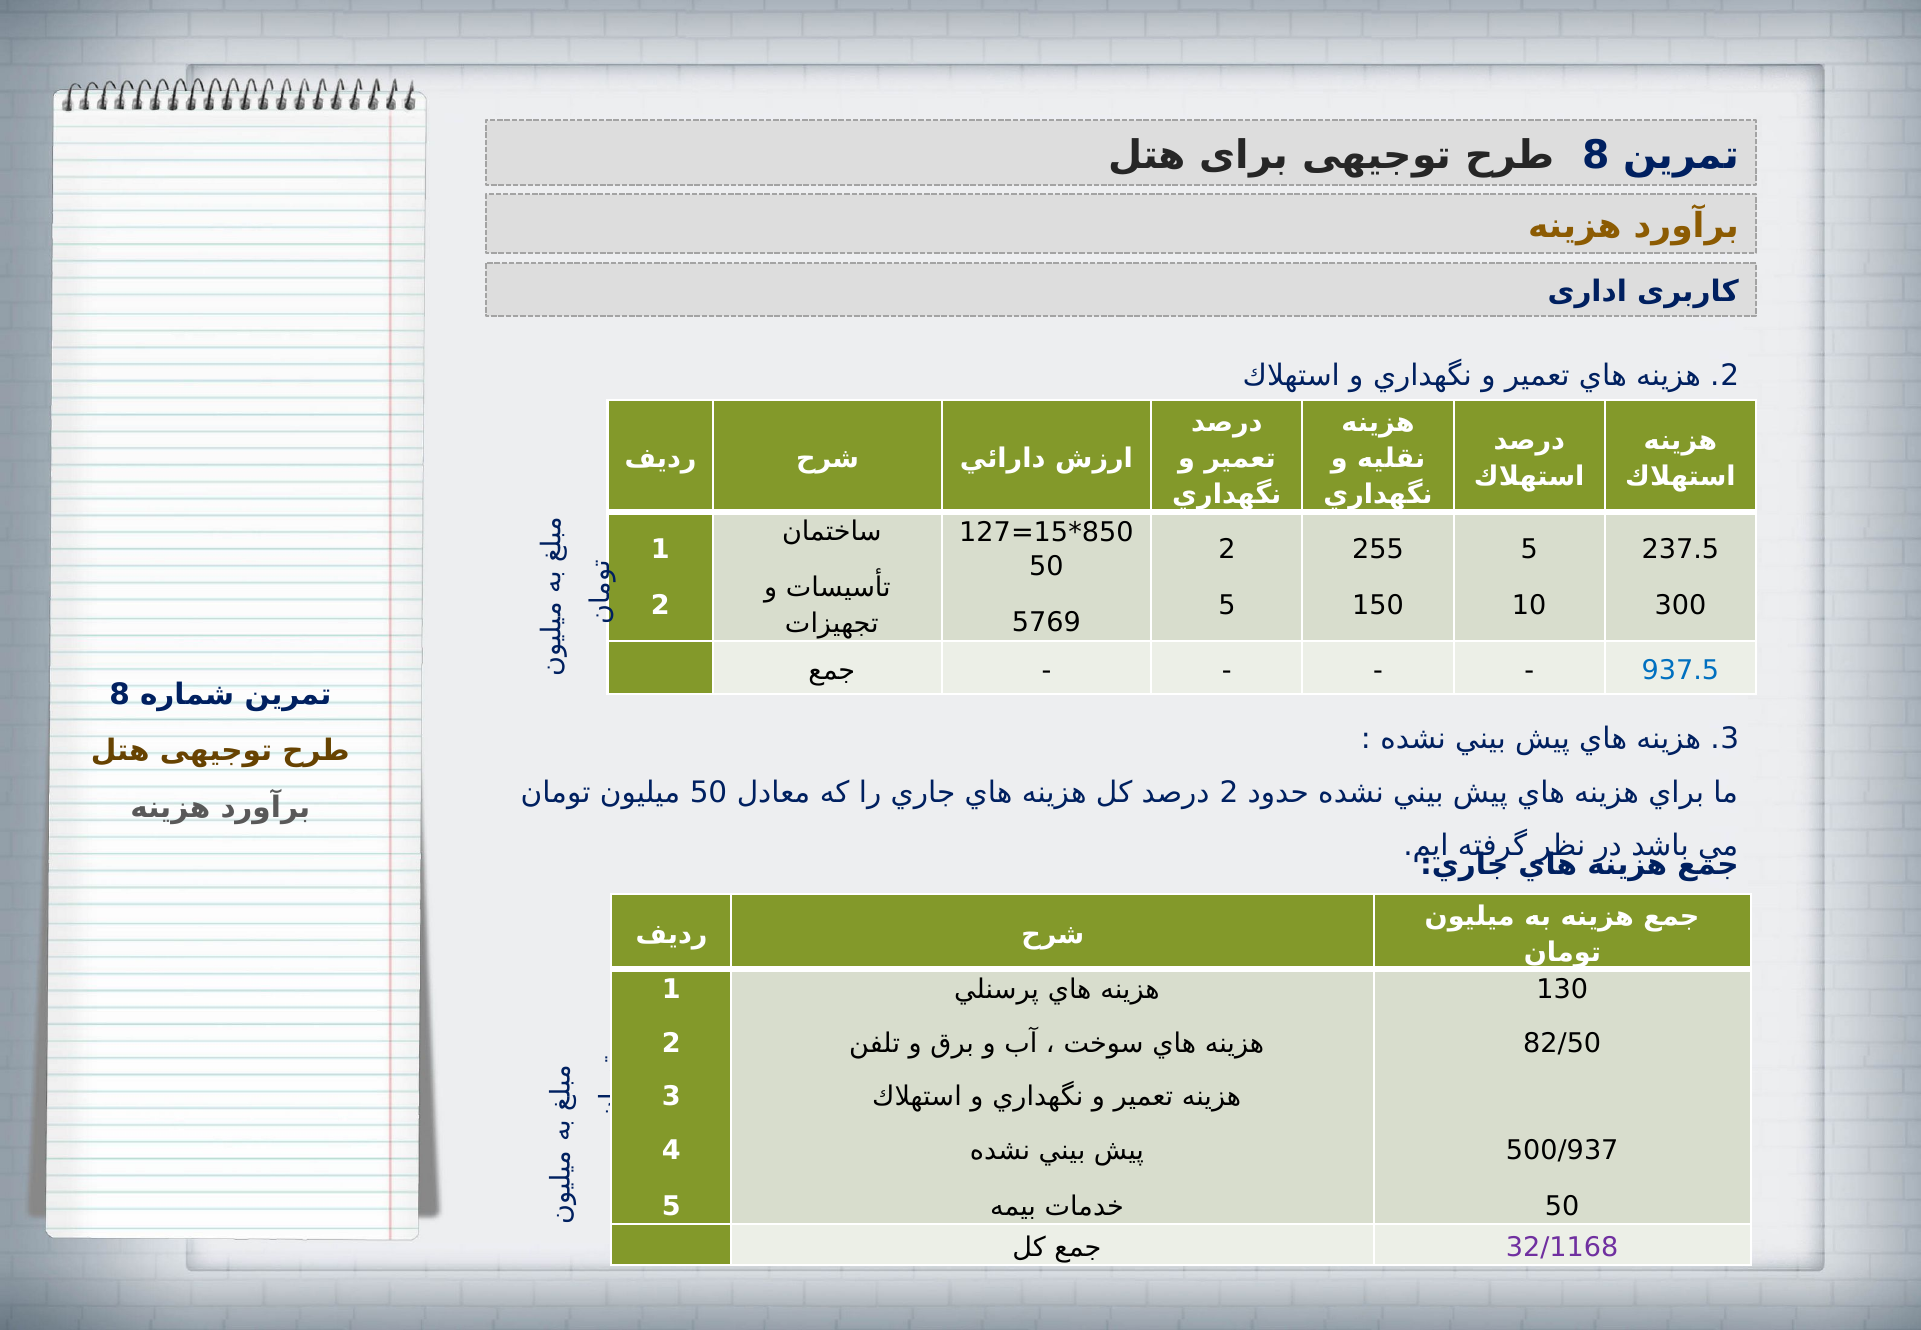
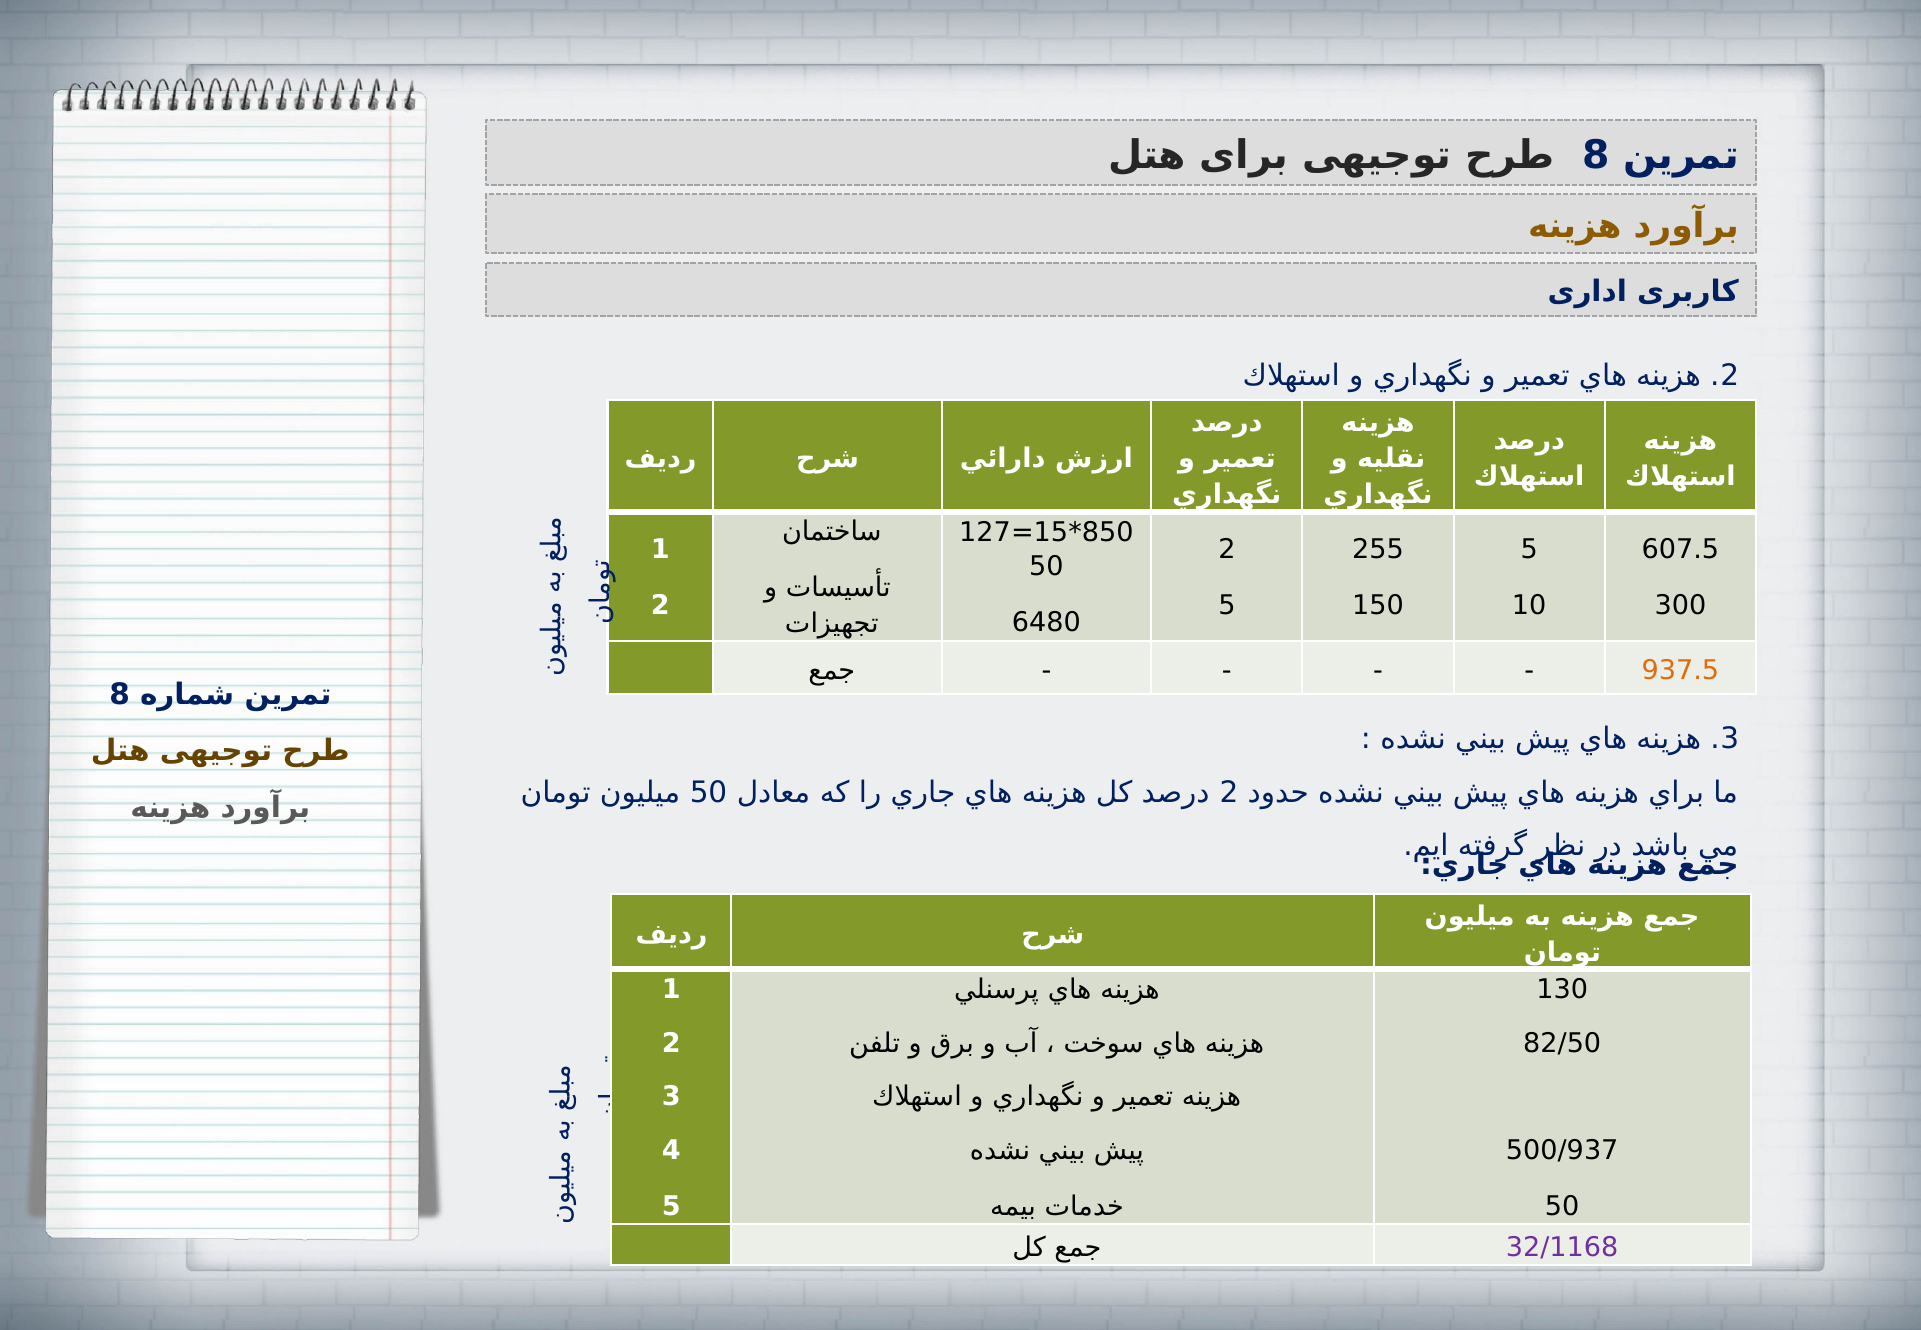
237.5: 237.5 -> 607.5
5769: 5769 -> 6480
937.5 colour: blue -> orange
